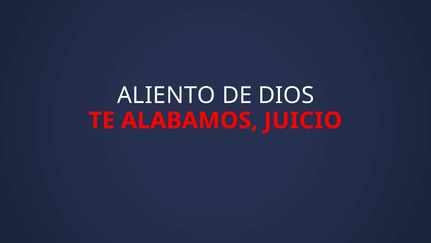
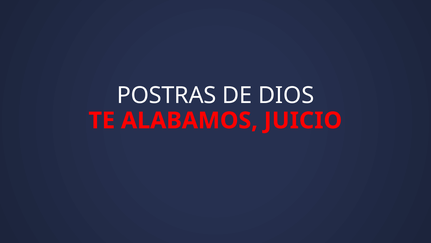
ALIENTO: ALIENTO -> POSTRAS
